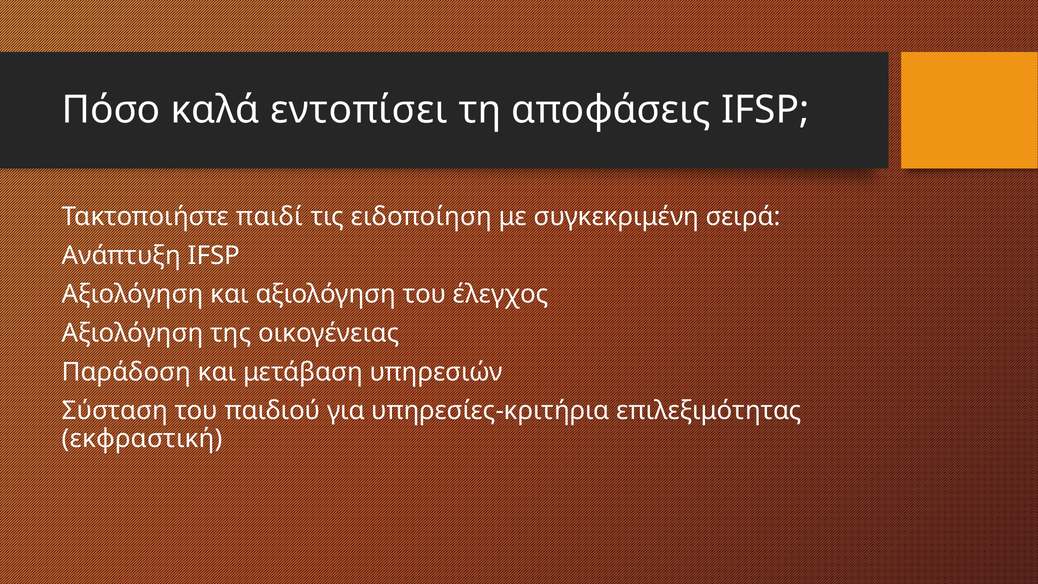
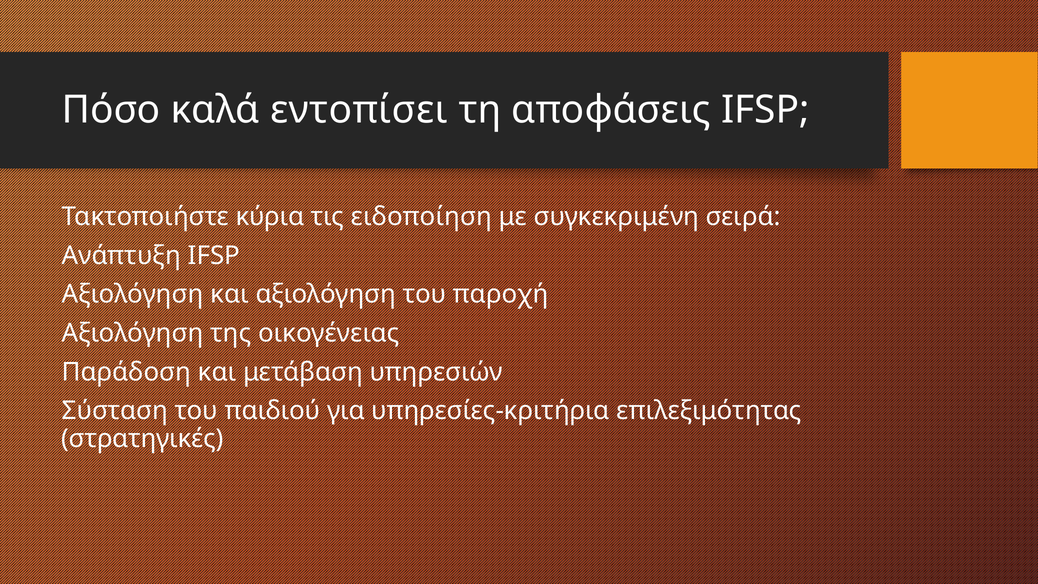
παιδί: παιδί -> κύρια
έλεγχος: έλεγχος -> παροχή
εκφραστική: εκφραστική -> στρατηγικές
